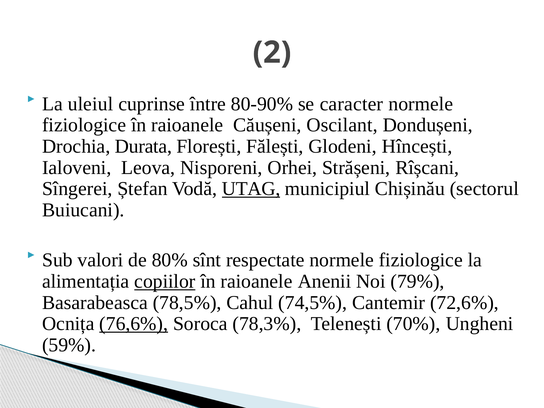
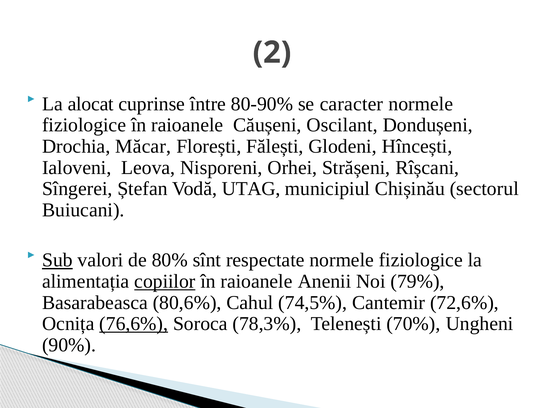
uleiul: uleiul -> alocat
Durata: Durata -> Măcar
UTAG underline: present -> none
Sub underline: none -> present
78,5%: 78,5% -> 80,6%
59%: 59% -> 90%
